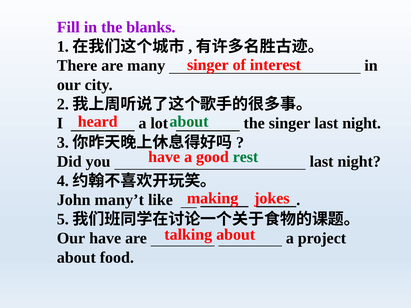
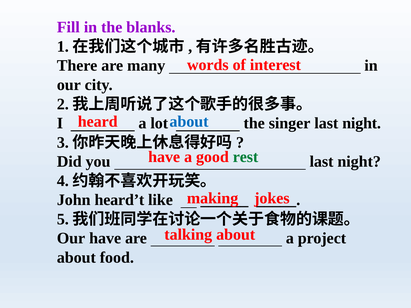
singer at (208, 65): singer -> words
about at (189, 122) colour: green -> blue
many’t: many’t -> heard’t
